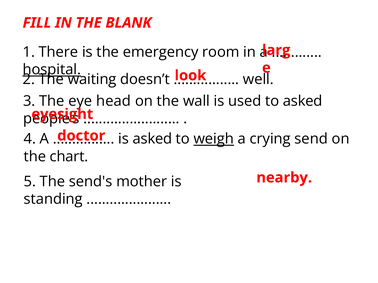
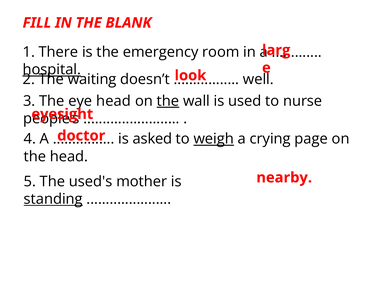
the at (168, 101) underline: none -> present
to asked: asked -> nurse
send: send -> page
the chart: chart -> head
send's: send's -> used's
standing underline: none -> present
